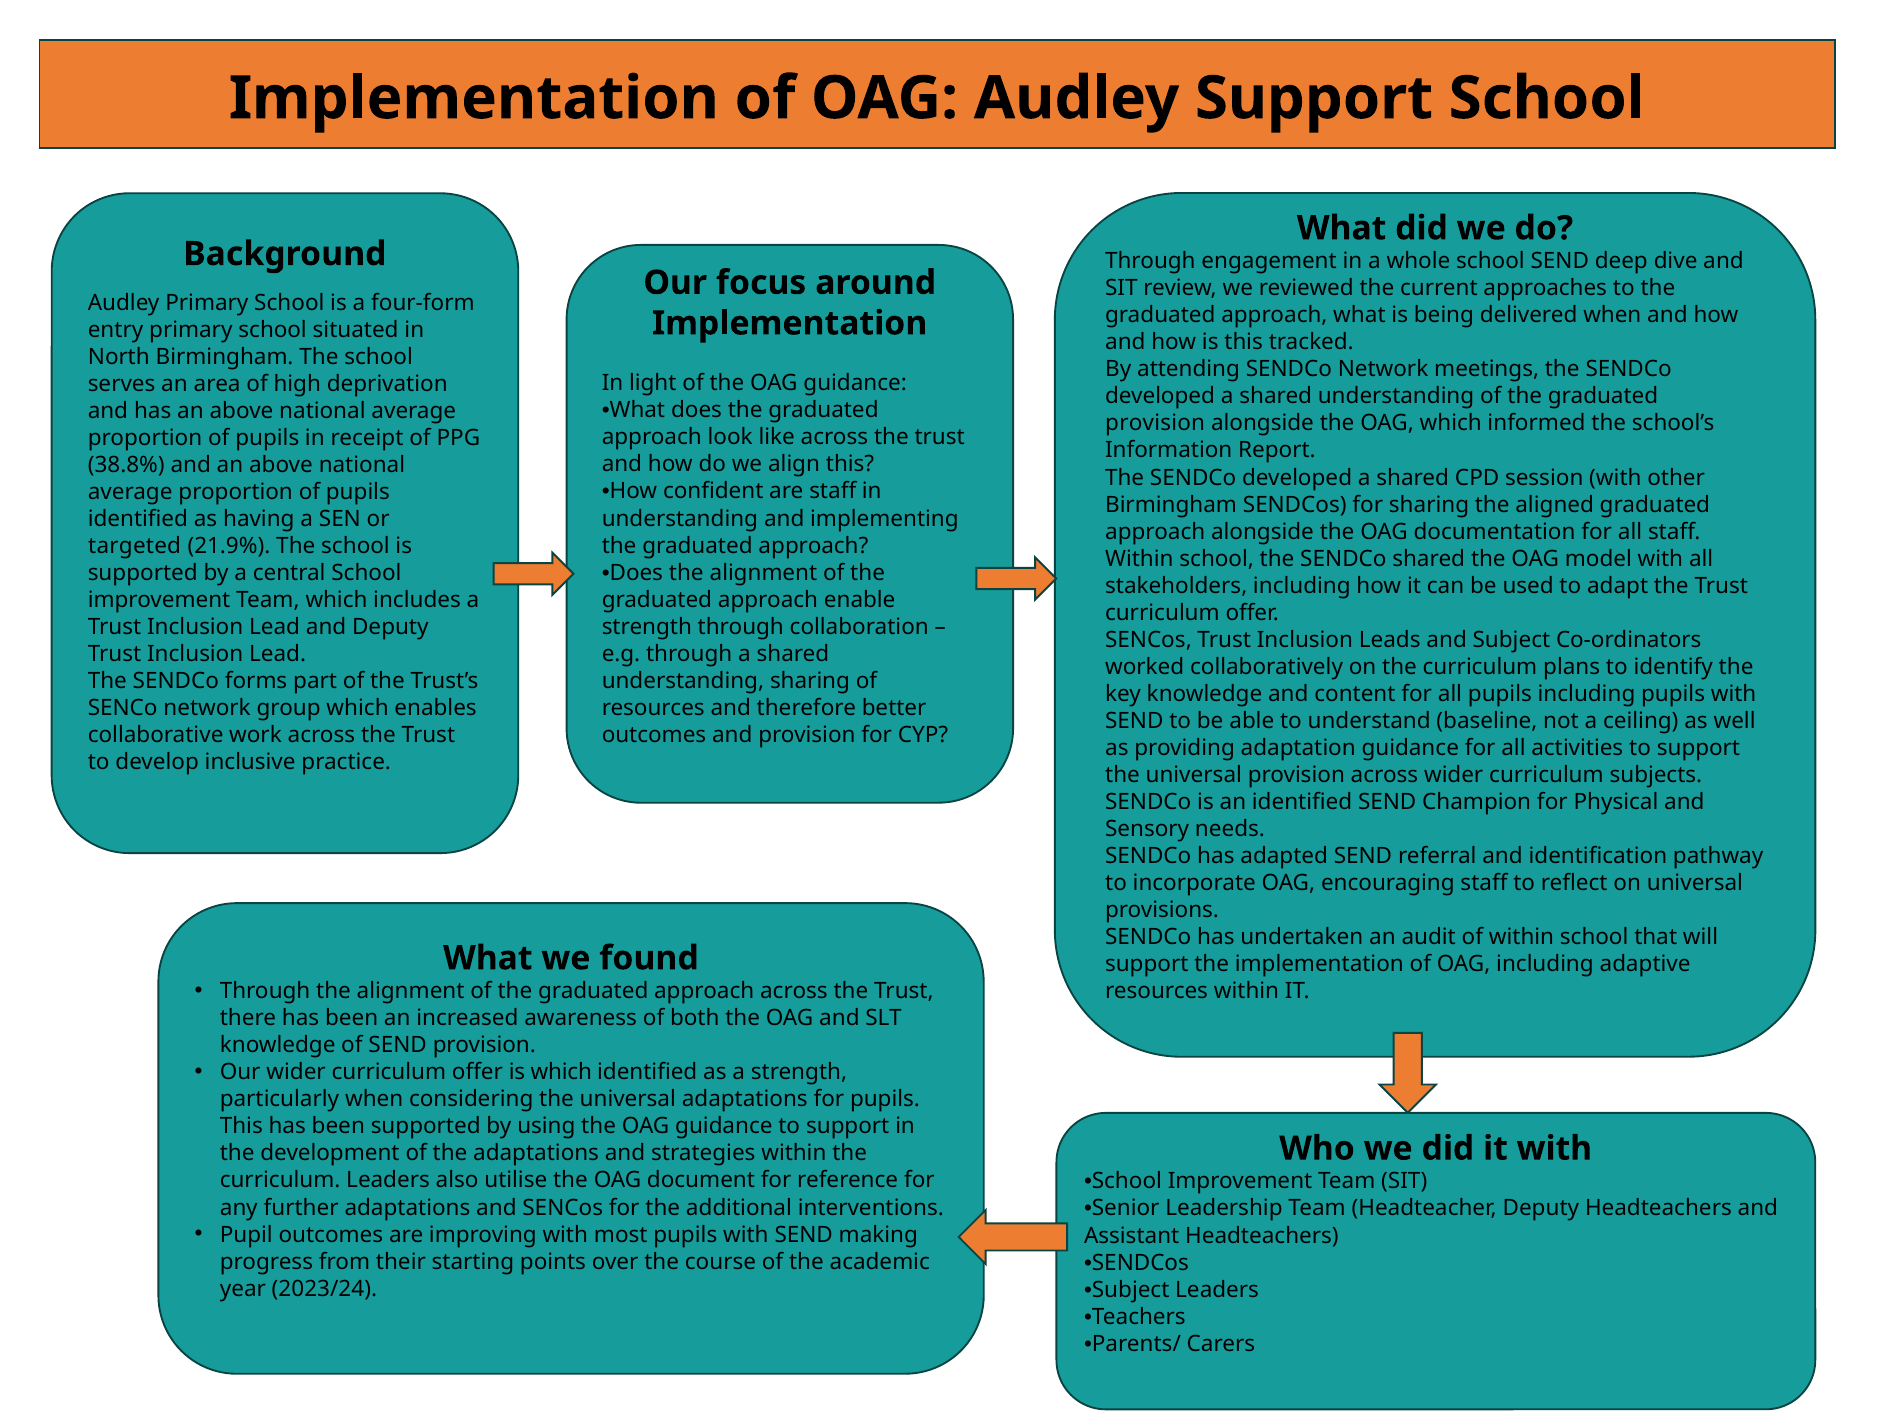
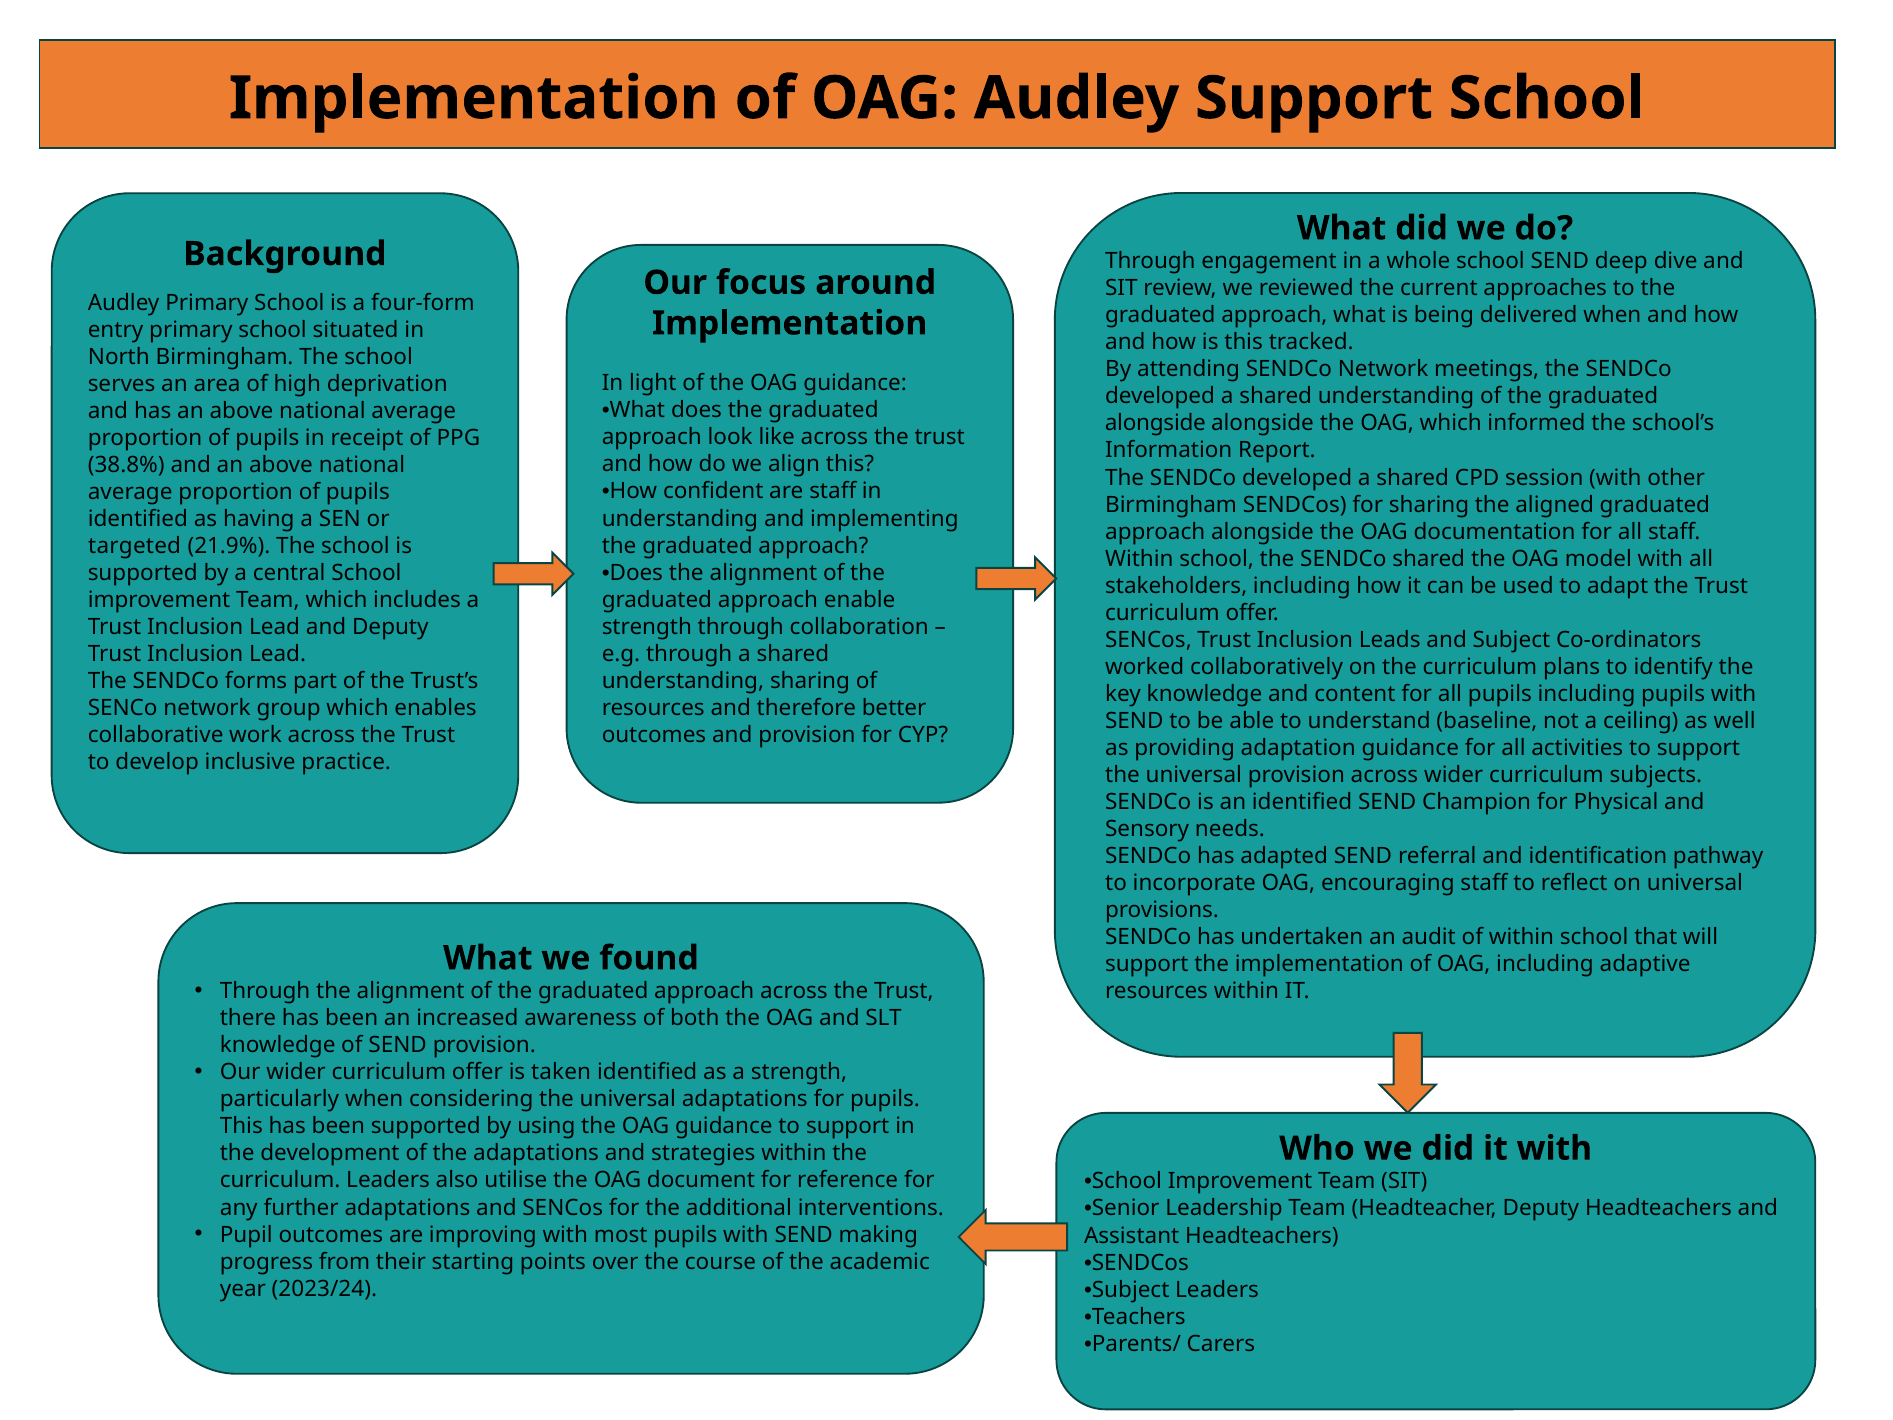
provision at (1155, 423): provision -> alongside
is which: which -> taken
